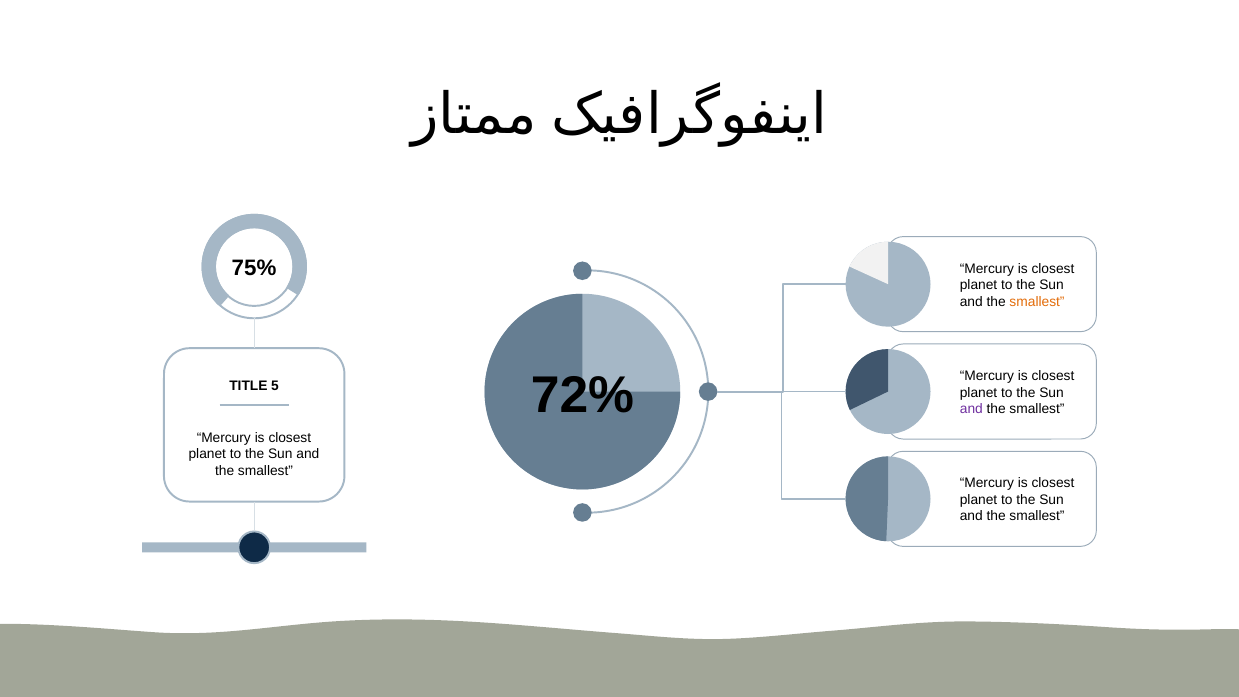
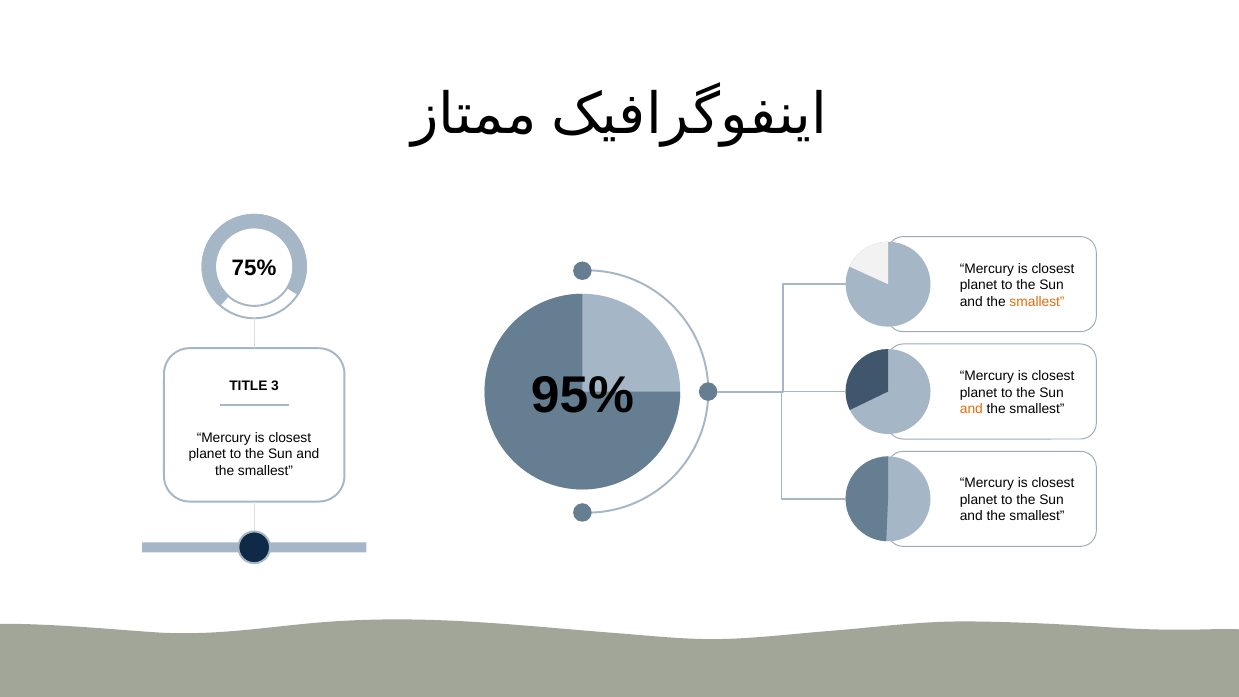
72%: 72% -> 95%
5: 5 -> 3
and at (971, 409) colour: purple -> orange
